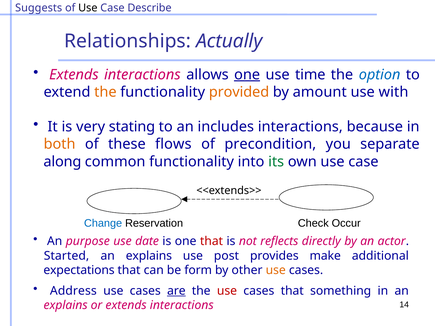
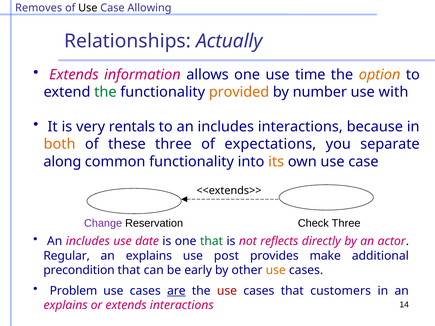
Suggests: Suggests -> Removes
Describe: Describe -> Allowing
interactions at (142, 75): interactions -> information
one at (247, 75) underline: present -> none
option colour: blue -> orange
the at (105, 92) colour: orange -> green
amount: amount -> number
stating: stating -> rentals
these flows: flows -> three
precondition: precondition -> expectations
its colour: green -> orange
Change colour: blue -> purple
Check Occur: Occur -> Three
purpose at (88, 241): purpose -> includes
that at (212, 241) colour: red -> green
Started: Started -> Regular
expectations: expectations -> precondition
form: form -> early
Address: Address -> Problem
something: something -> customers
